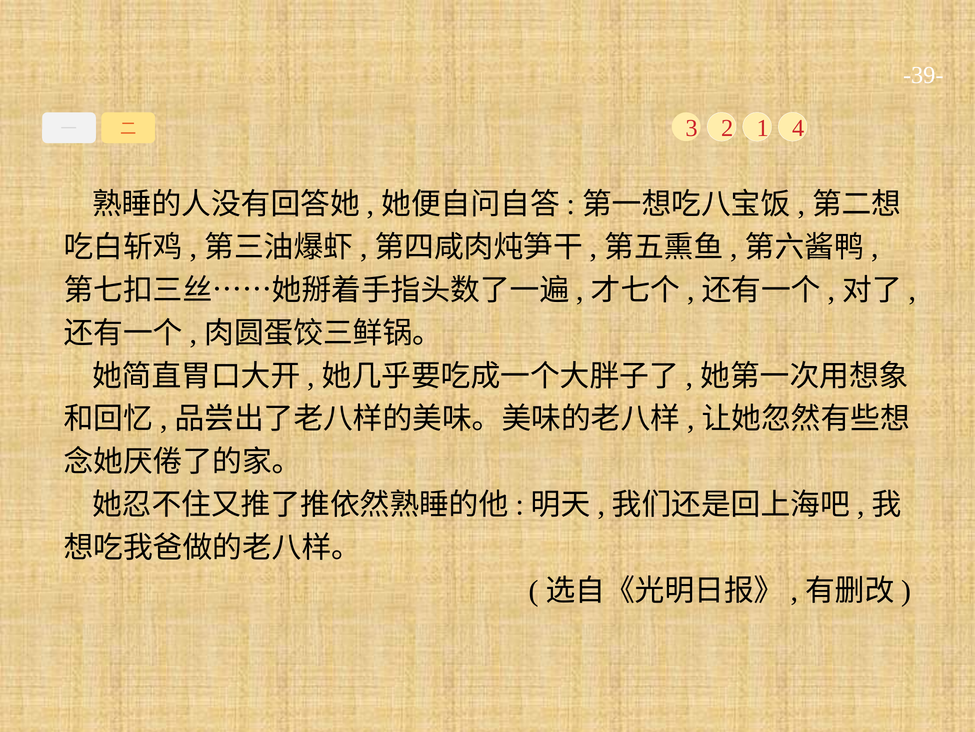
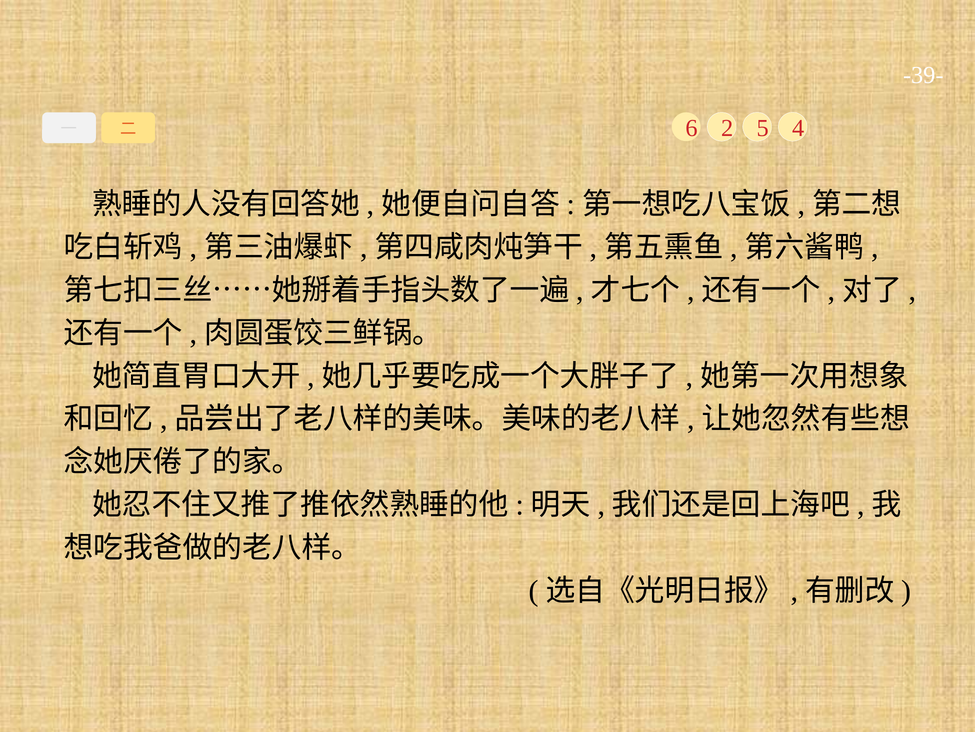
3: 3 -> 6
1: 1 -> 5
